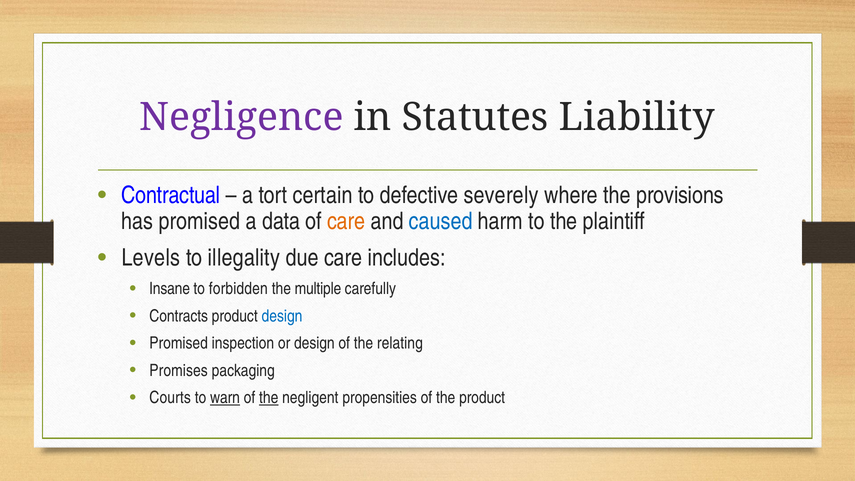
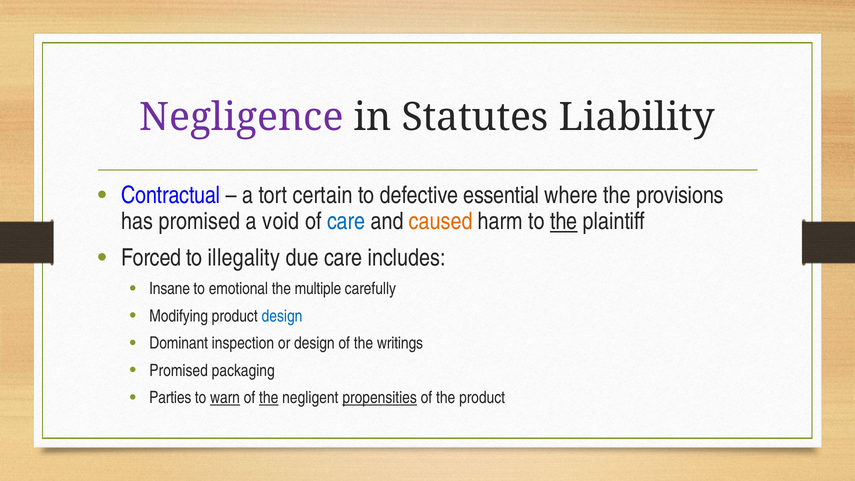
severely: severely -> essential
data: data -> void
care at (346, 221) colour: orange -> blue
caused colour: blue -> orange
the at (564, 221) underline: none -> present
Levels: Levels -> Forced
forbidden: forbidden -> emotional
Contracts: Contracts -> Modifying
Promised at (179, 343): Promised -> Dominant
relating: relating -> writings
Promises at (179, 370): Promises -> Promised
Courts: Courts -> Parties
propensities underline: none -> present
